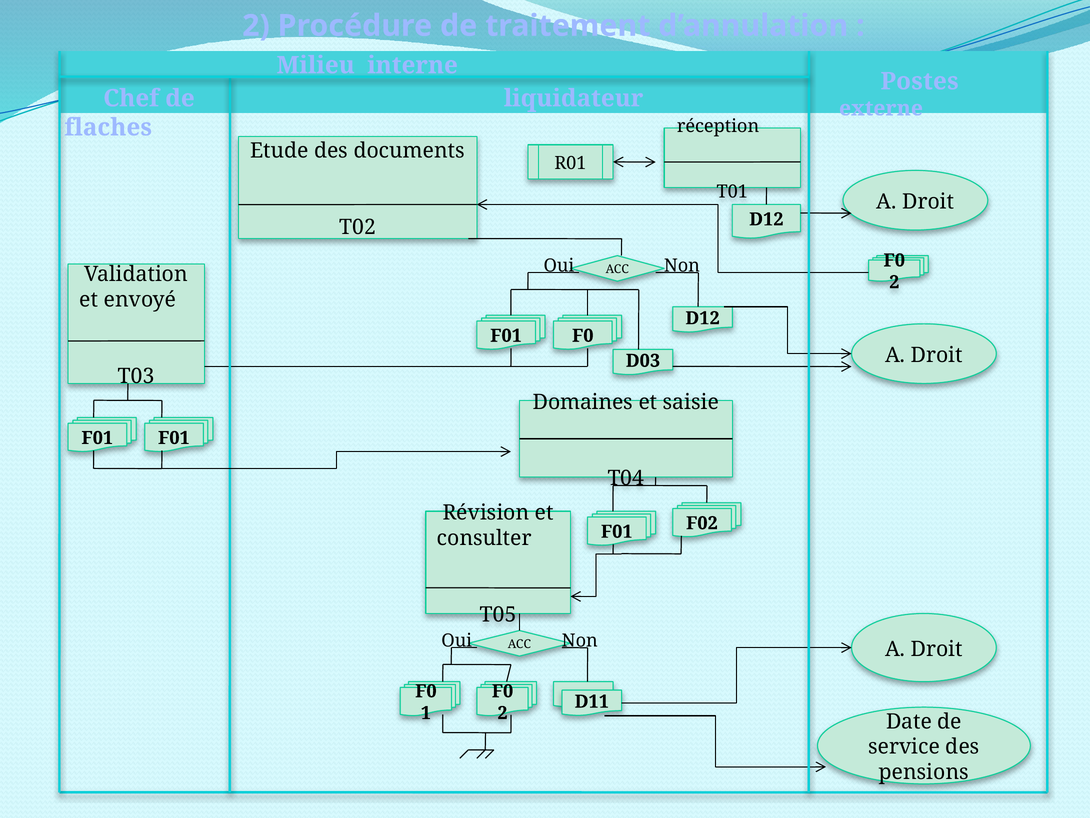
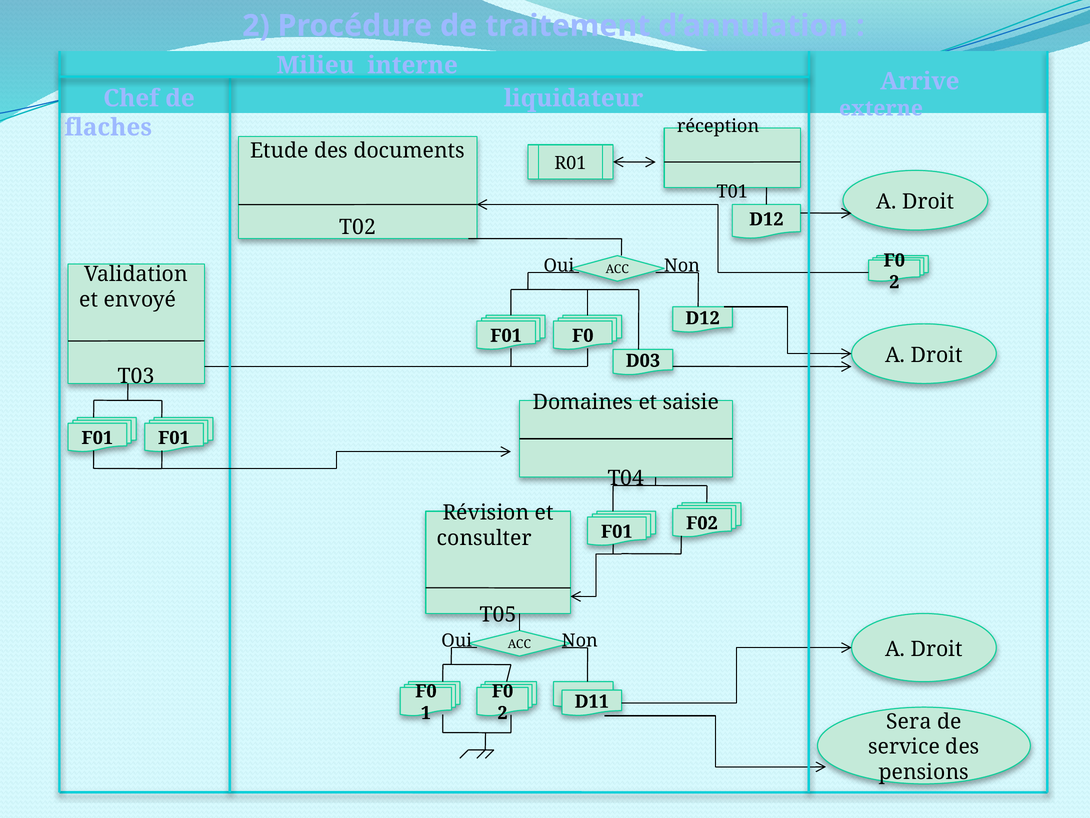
Postes: Postes -> Arrive
Date: Date -> Sera
